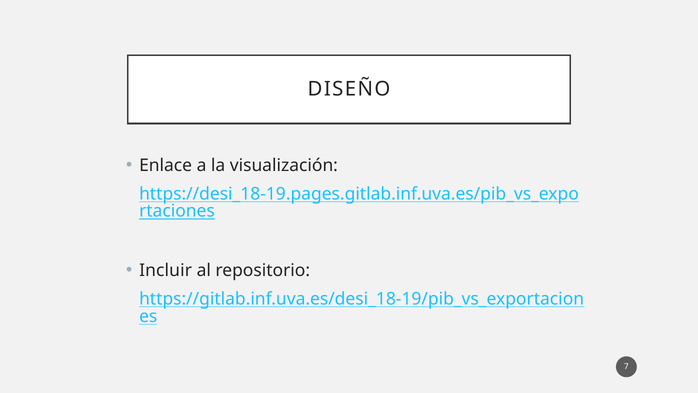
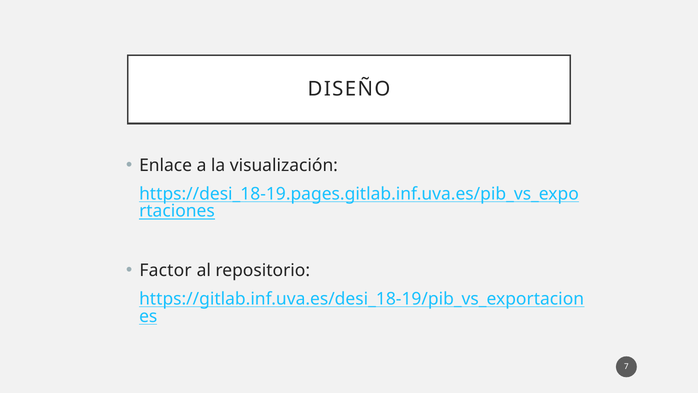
Incluir: Incluir -> Factor
